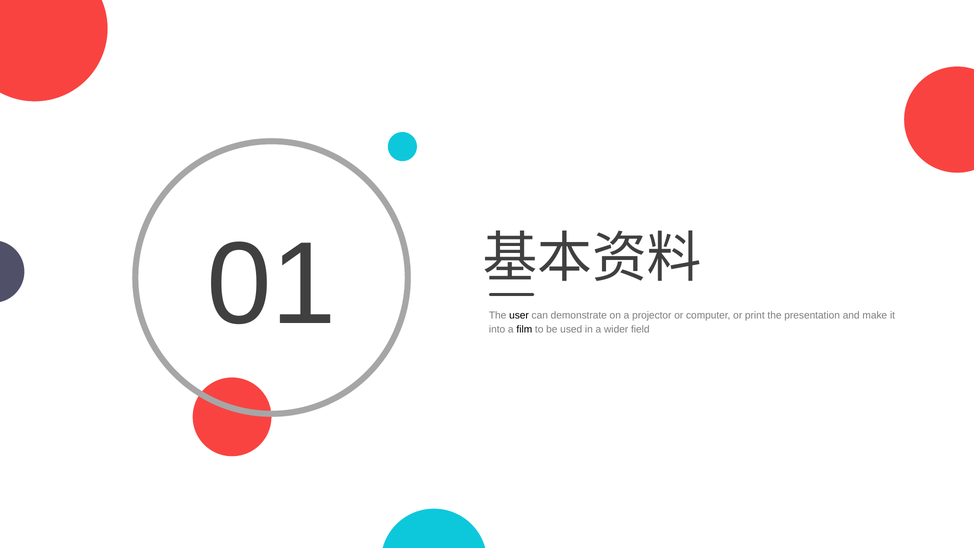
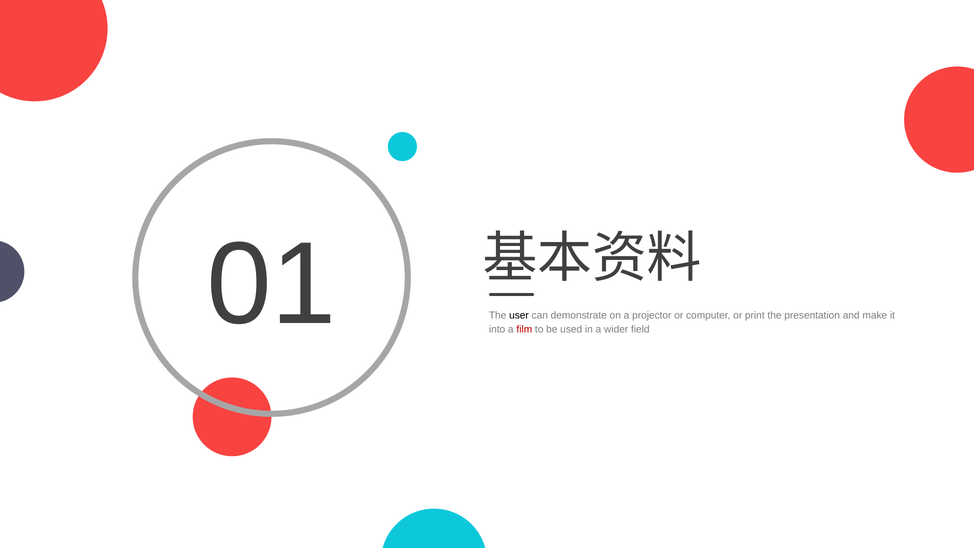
film colour: black -> red
